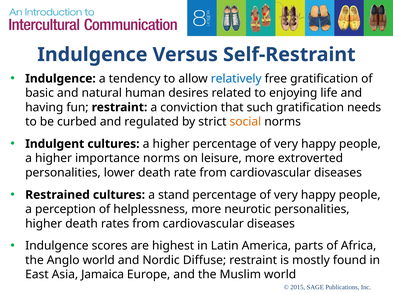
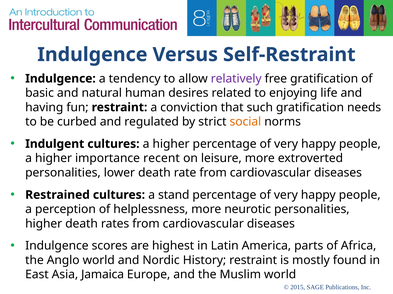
relatively colour: blue -> purple
importance norms: norms -> recent
Diffuse: Diffuse -> History
